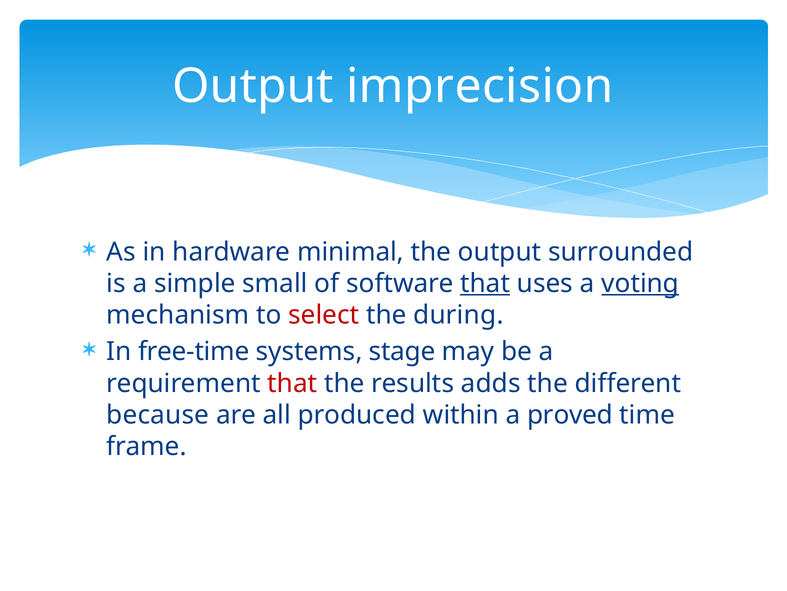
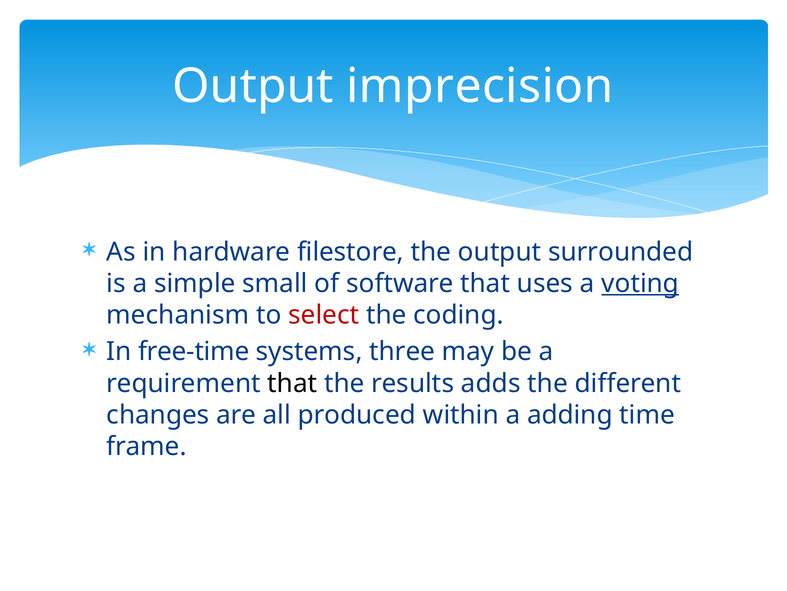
minimal: minimal -> filestore
that at (485, 283) underline: present -> none
during: during -> coding
stage: stage -> three
that at (292, 383) colour: red -> black
because: because -> changes
proved: proved -> adding
